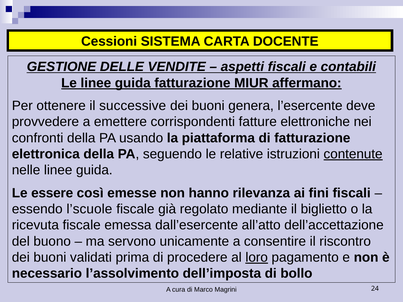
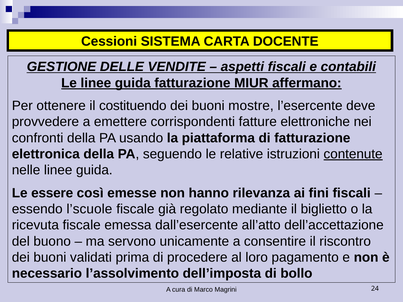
successive: successive -> costituendo
genera: genera -> mostre
loro underline: present -> none
